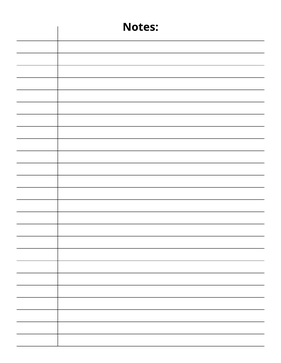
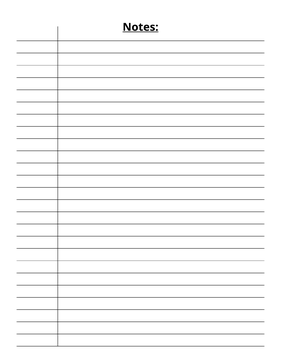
Notes underline: none -> present
